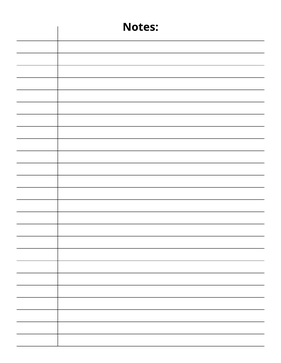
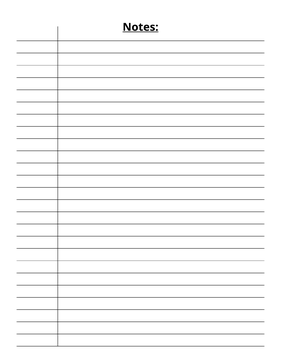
Notes underline: none -> present
